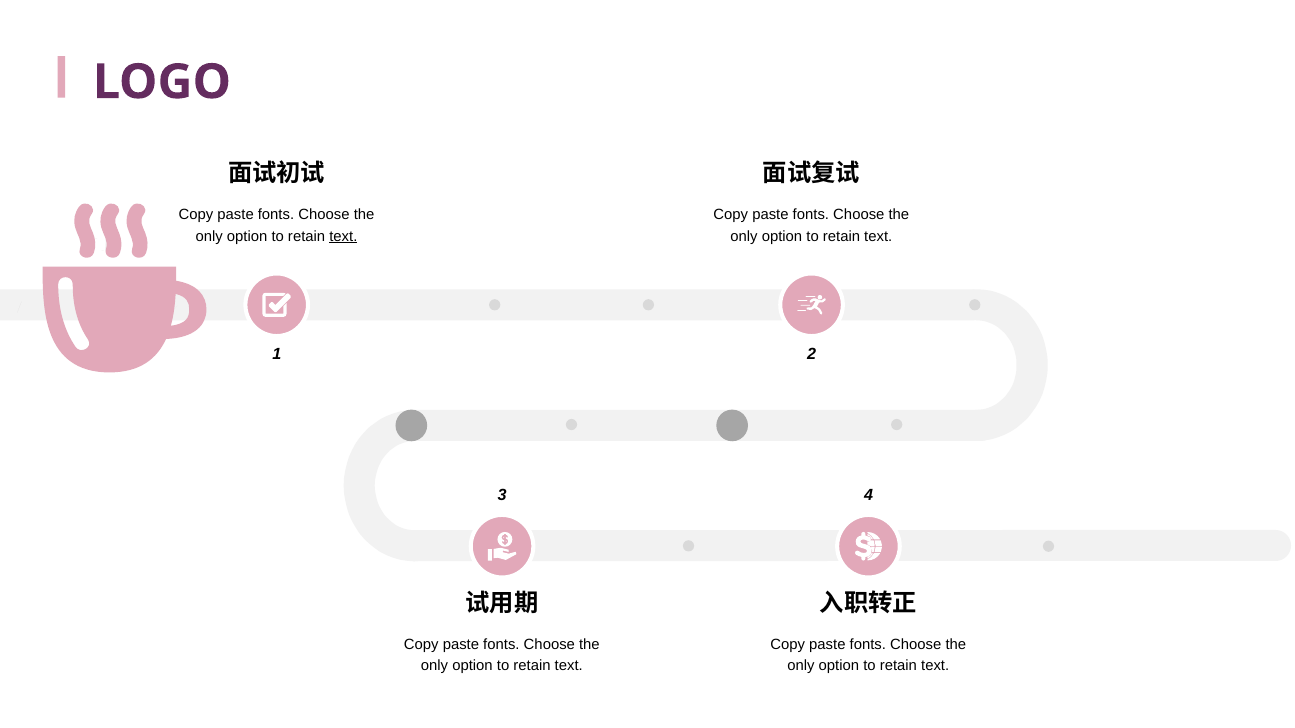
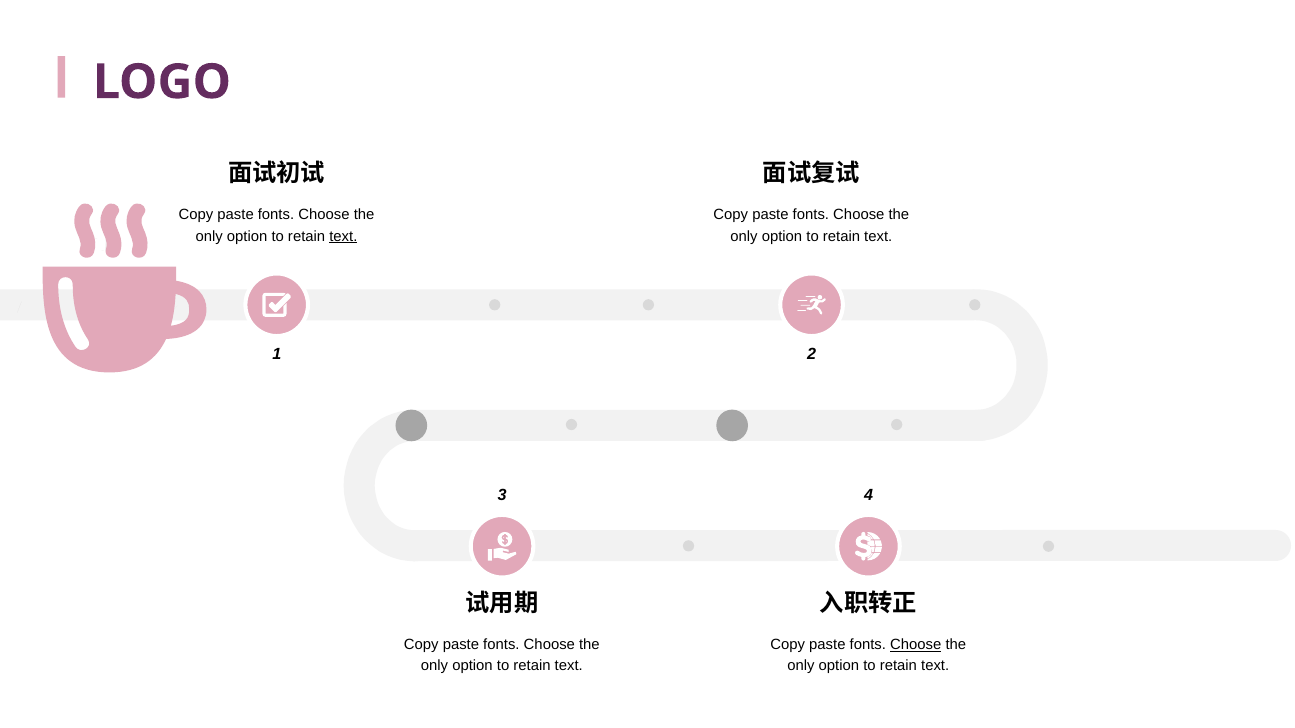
Choose at (916, 645) underline: none -> present
